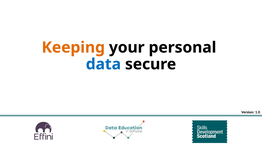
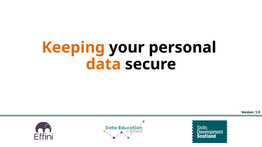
data colour: blue -> orange
